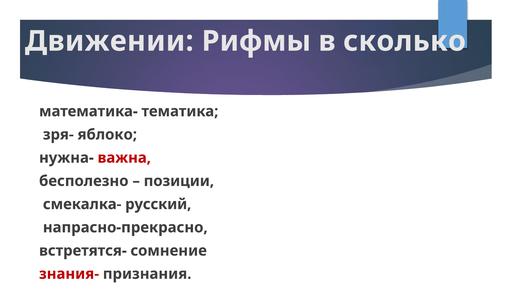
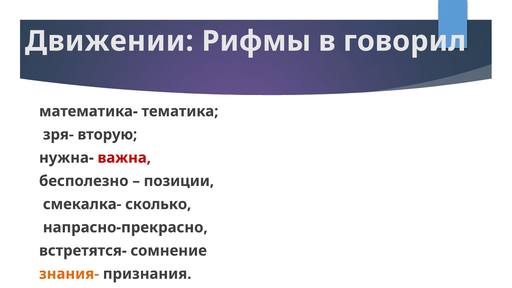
сколько: сколько -> говорил
яблоко: яблоко -> вторую
русский: русский -> сколько
знания- colour: red -> orange
